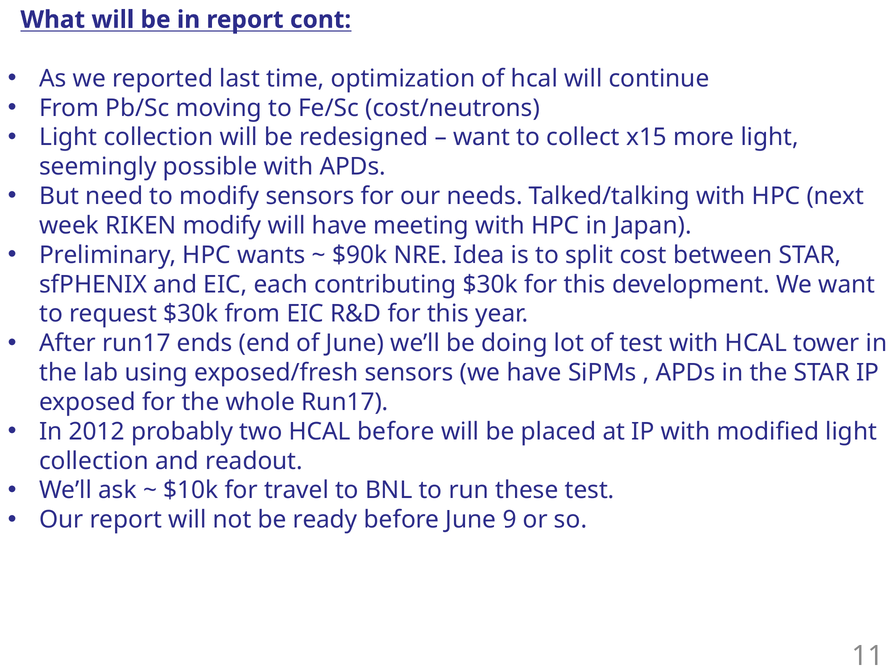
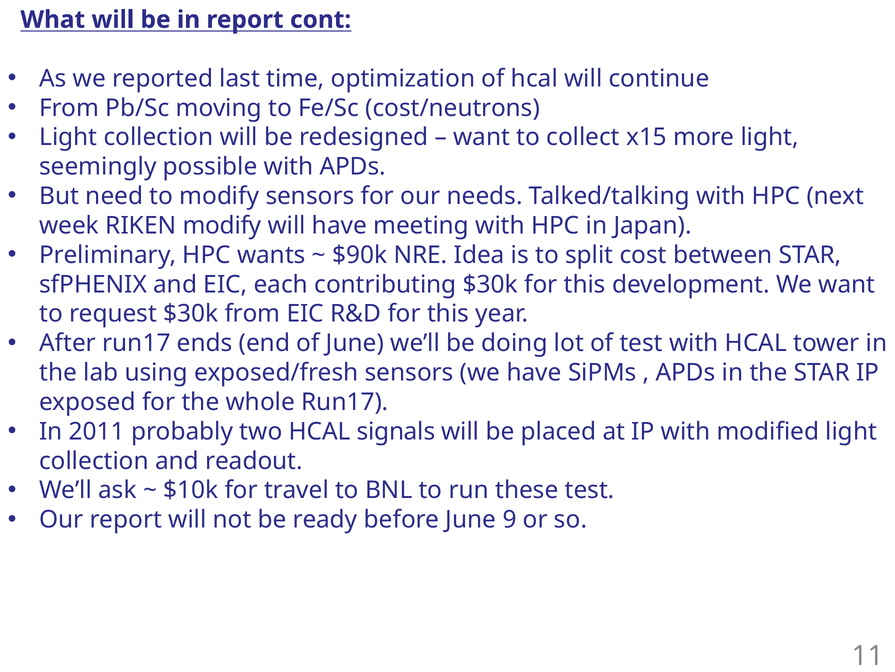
2012: 2012 -> 2011
HCAL before: before -> signals
